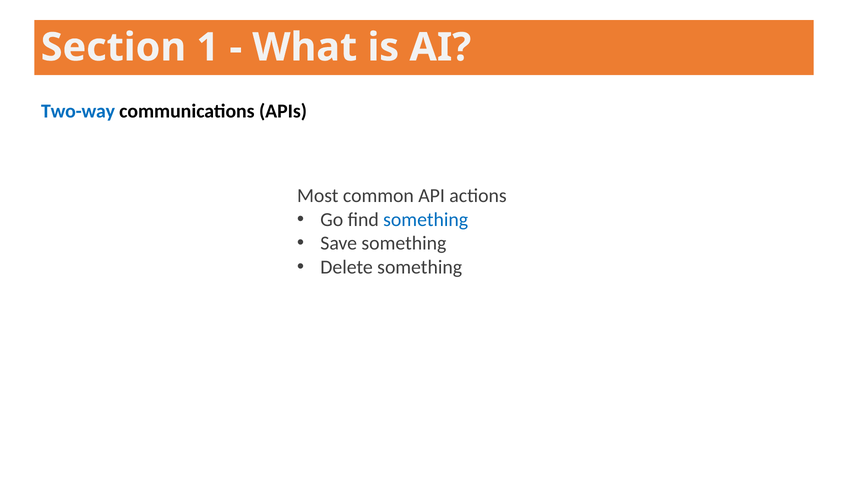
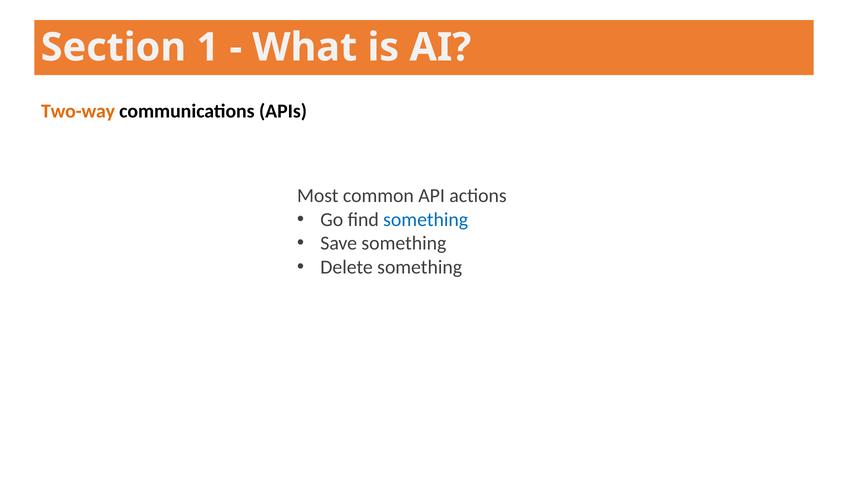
Two-way colour: blue -> orange
